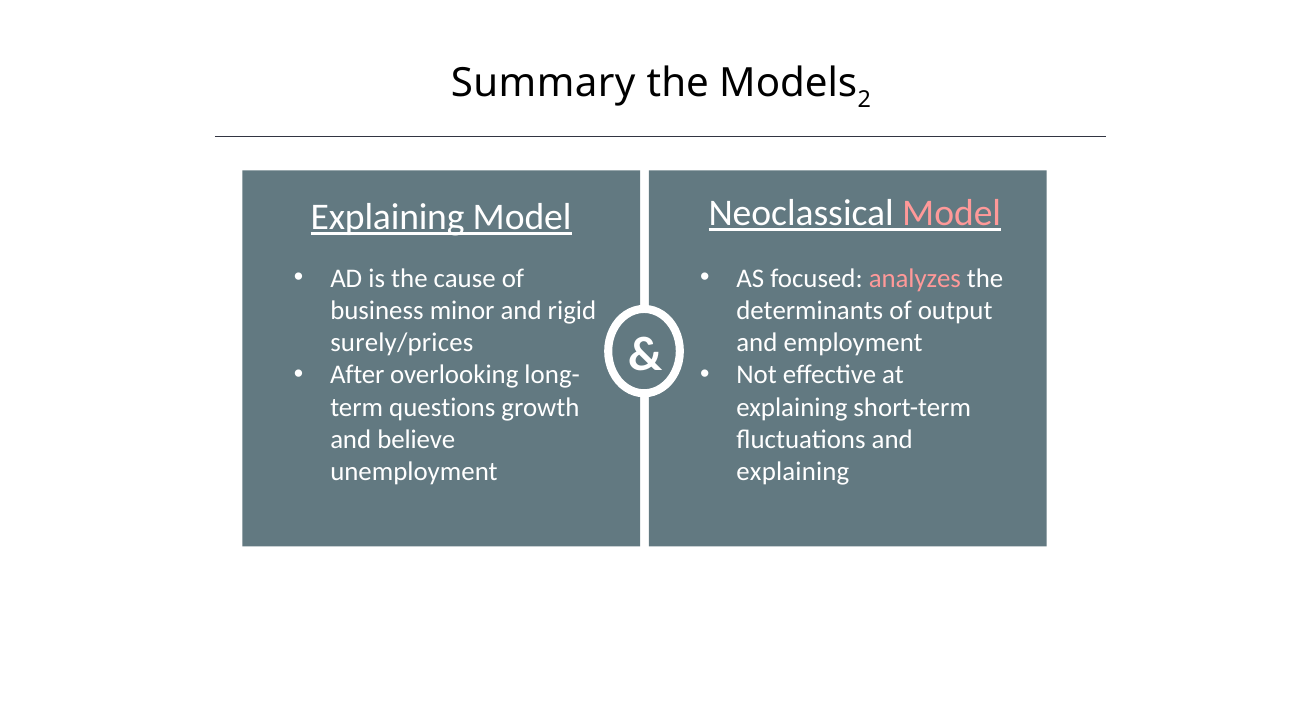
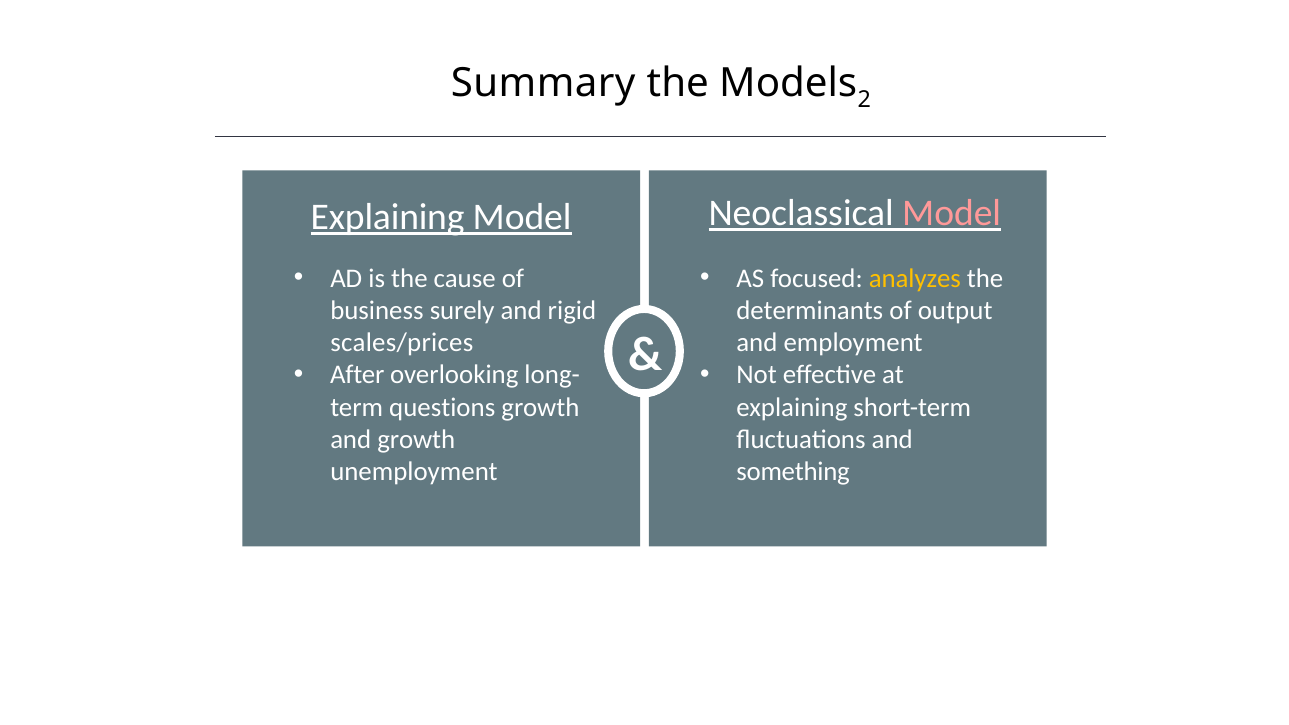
analyzes colour: pink -> yellow
minor: minor -> surely
surely/prices: surely/prices -> scales/prices
and believe: believe -> growth
explaining at (793, 472): explaining -> something
